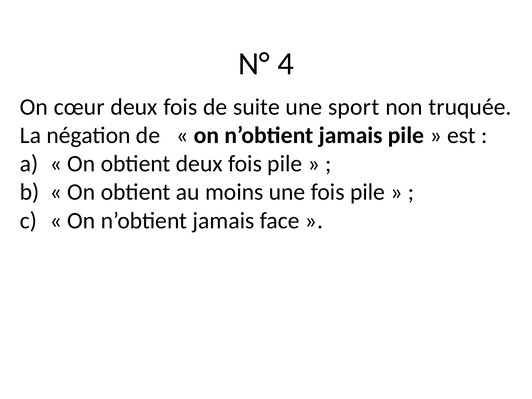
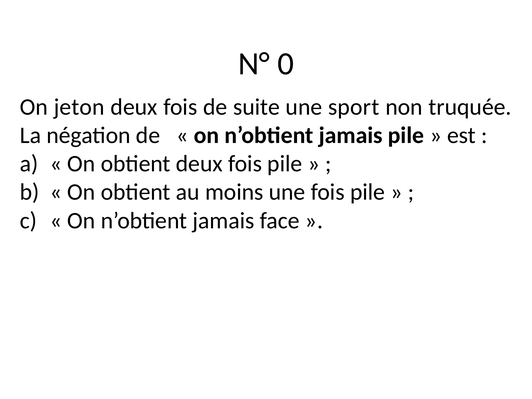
4: 4 -> 0
cœur: cœur -> jeton
